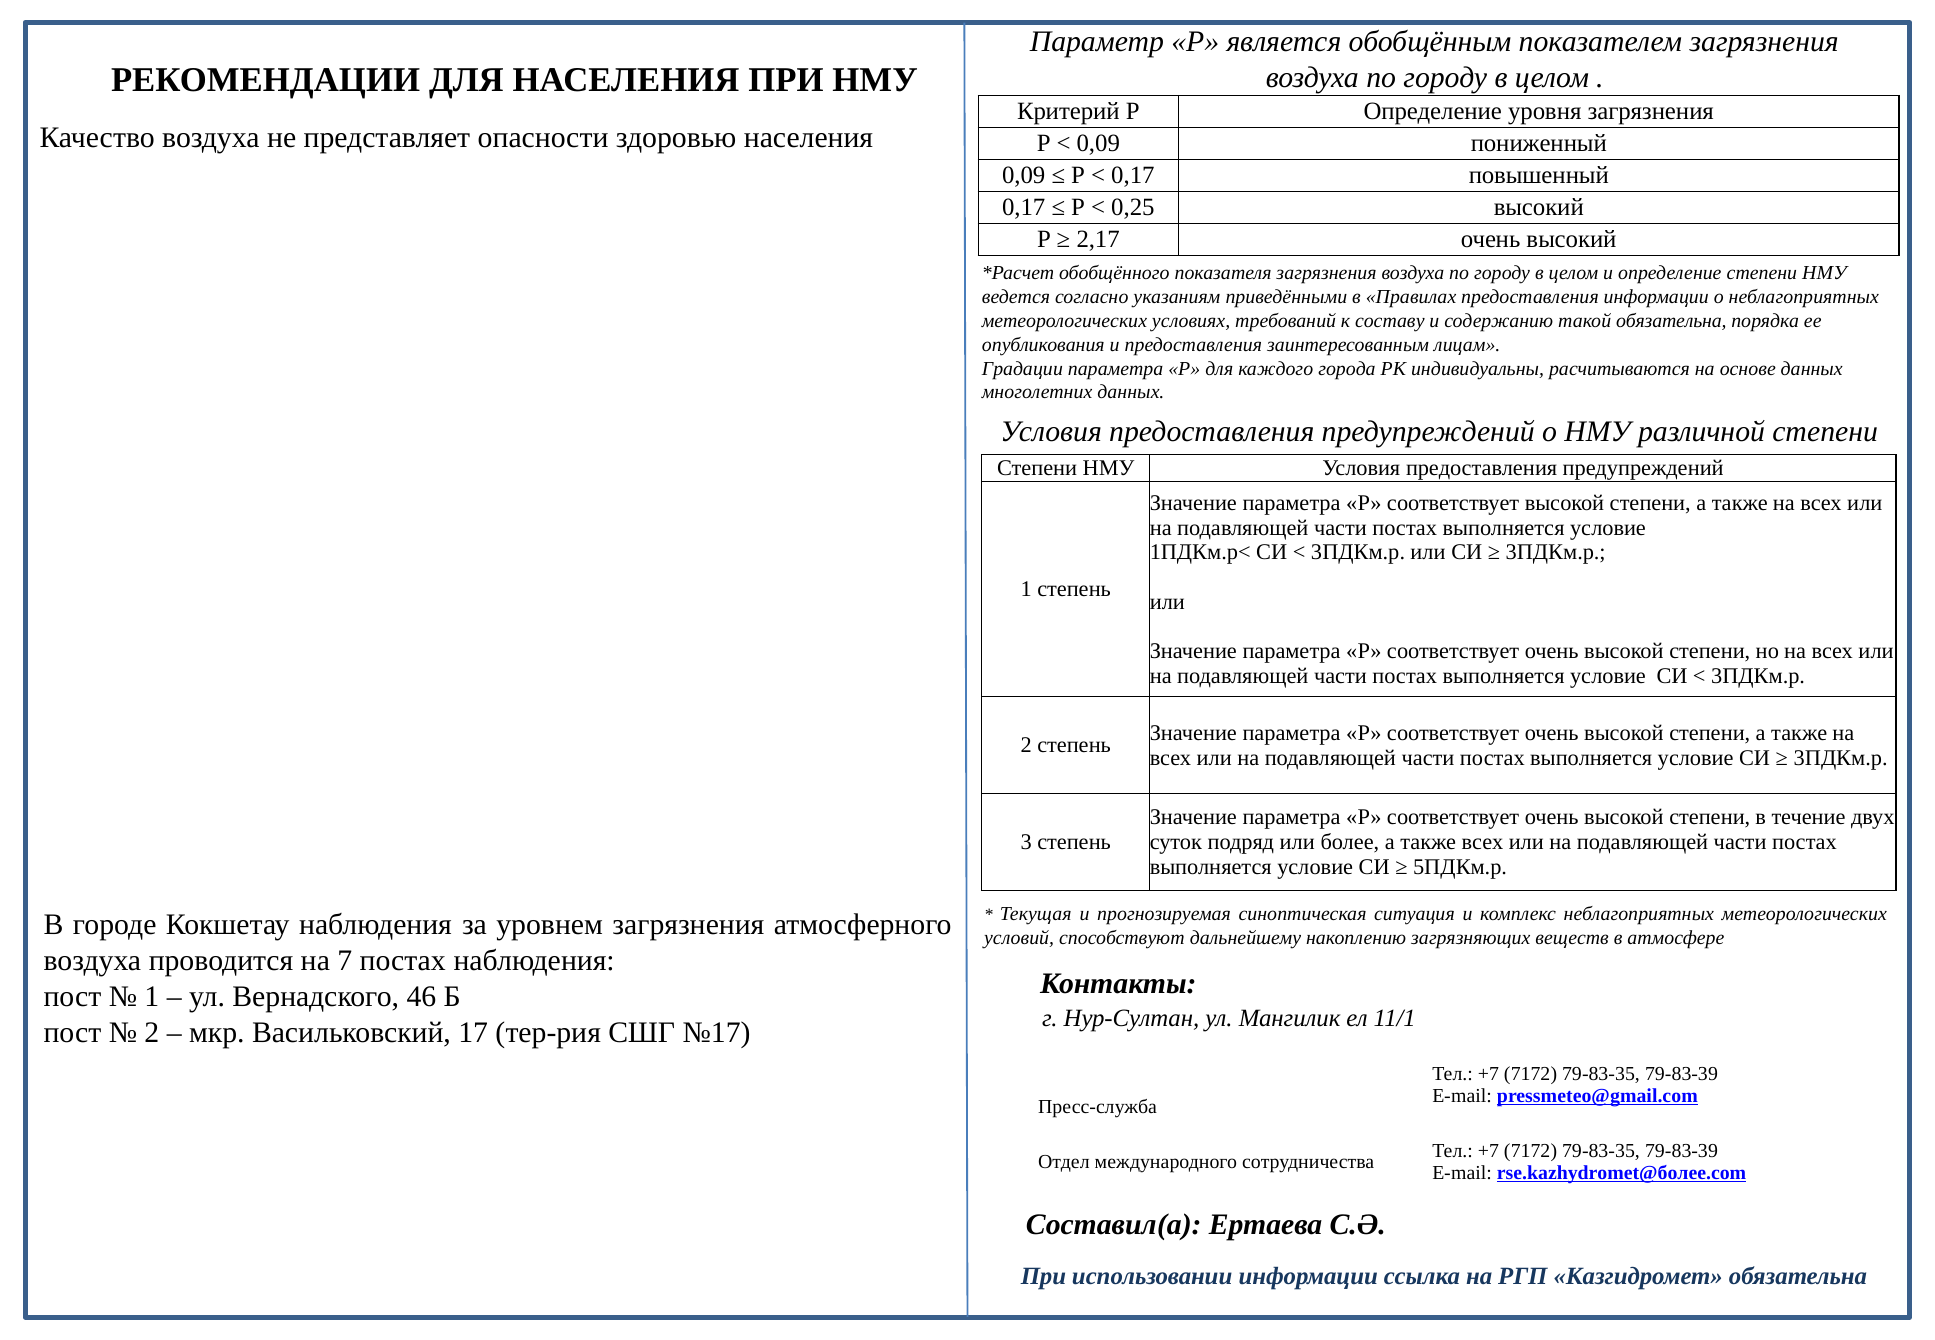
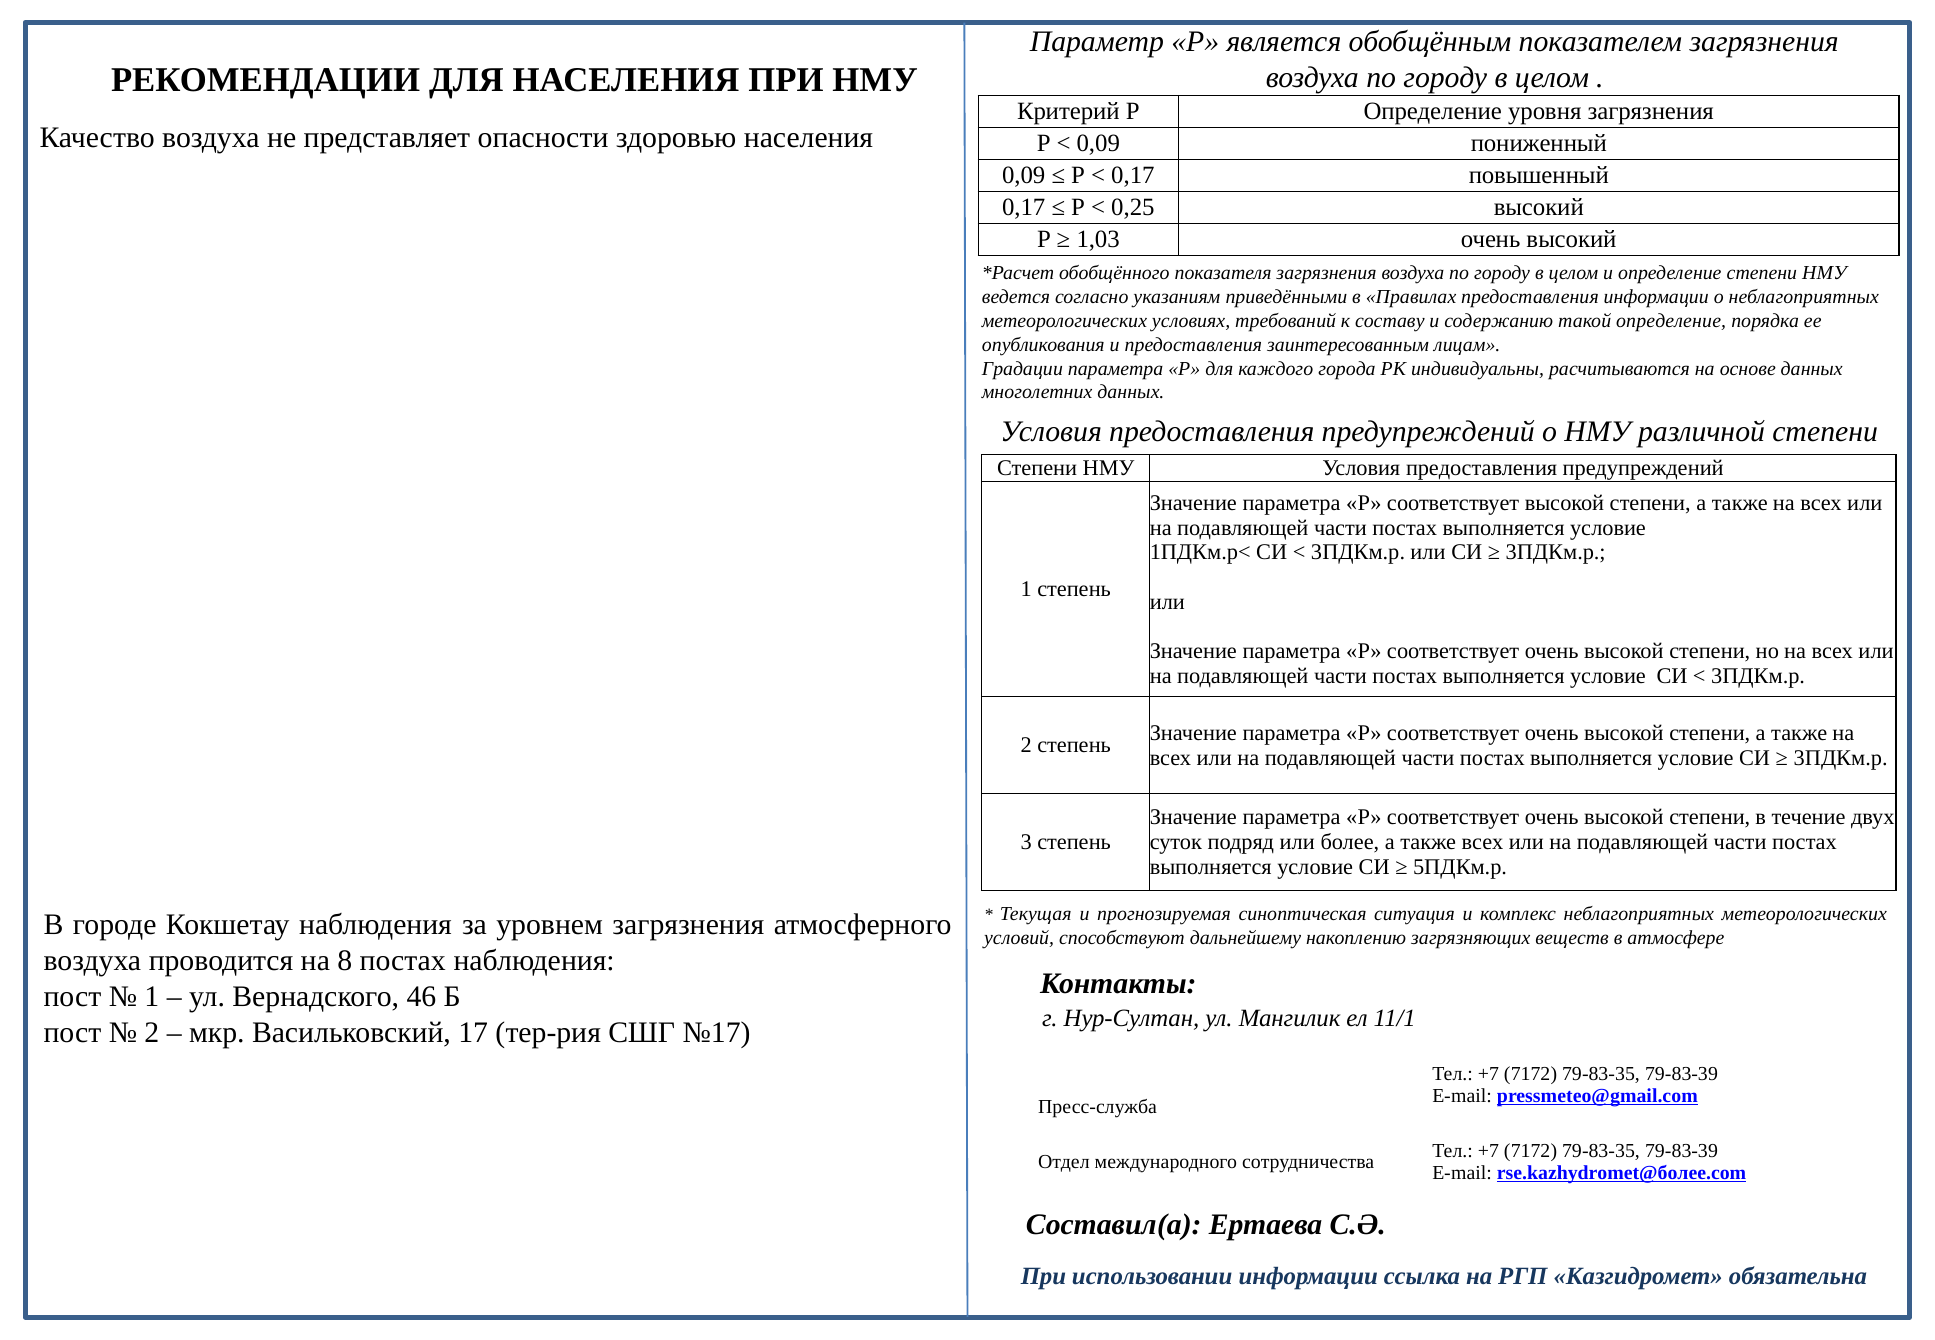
2,17: 2,17 -> 1,03
такой обязательна: обязательна -> определение
7: 7 -> 8
